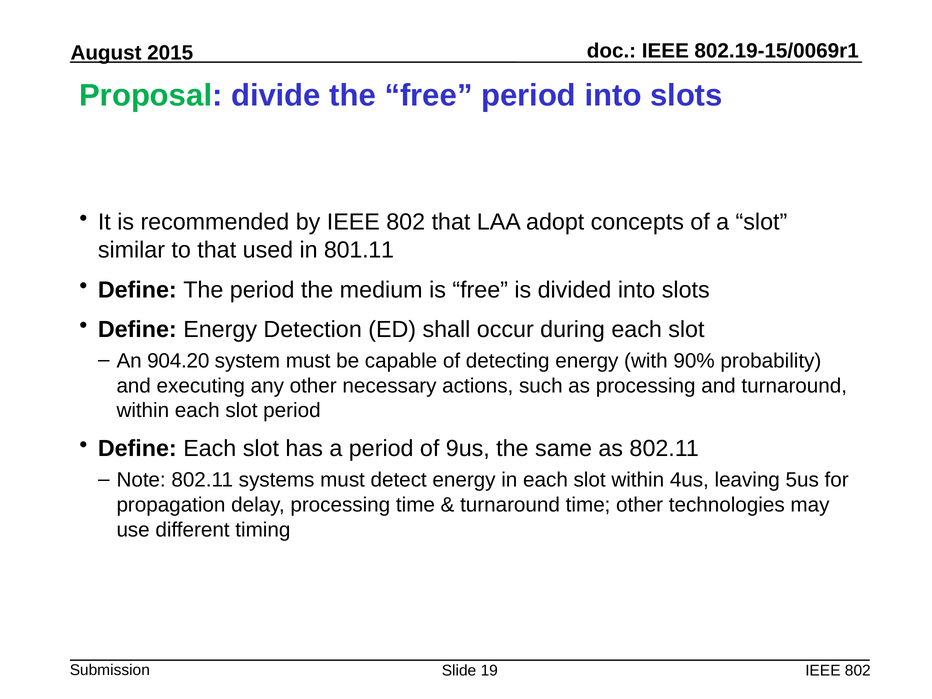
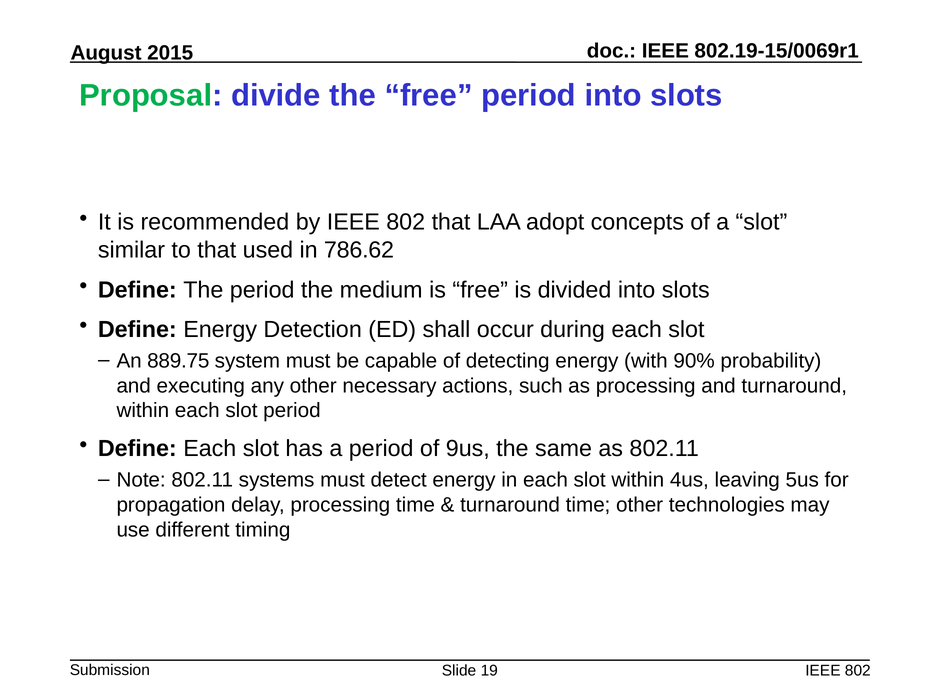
801.11: 801.11 -> 786.62
904.20: 904.20 -> 889.75
